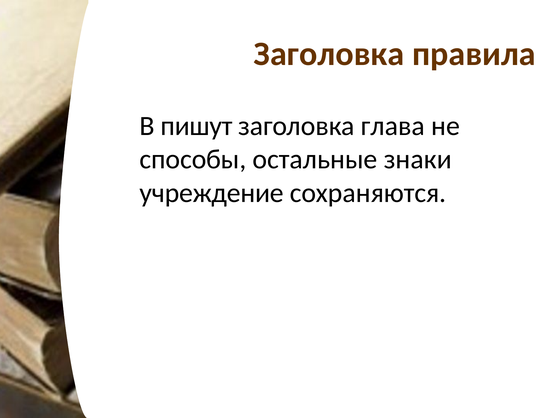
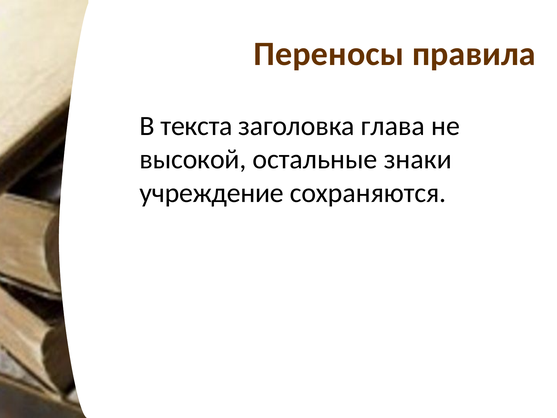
Заголовка at (329, 54): Заголовка -> Переносы
пишут: пишут -> текста
способы: способы -> высокой
